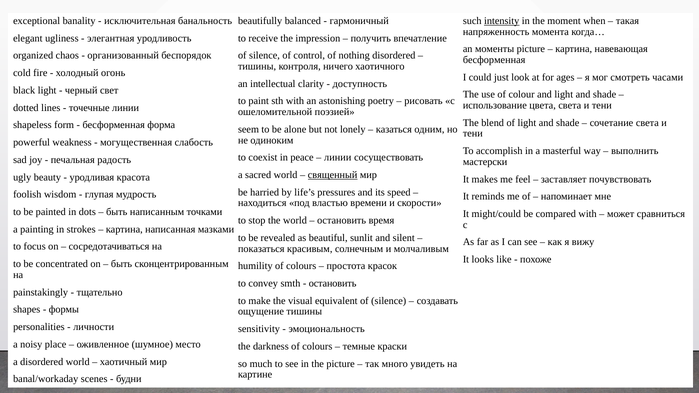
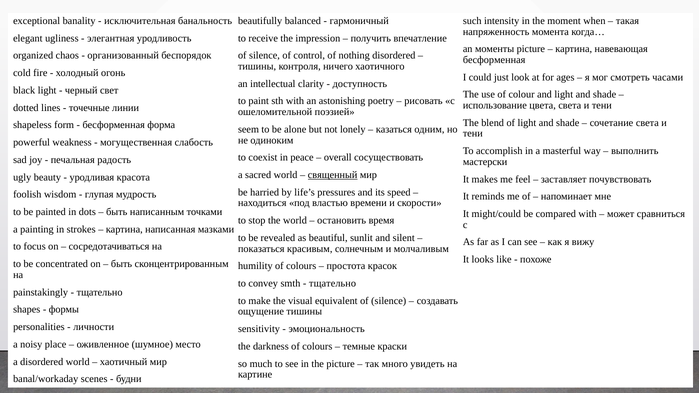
intensity underline: present -> none
линии at (338, 158): линии -> overall
остановить at (333, 284): остановить -> тщательно
